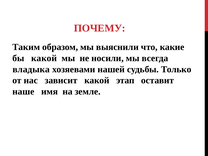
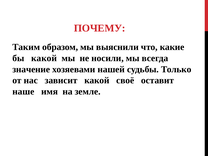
владыка: владыка -> значение
этап: этап -> своё
